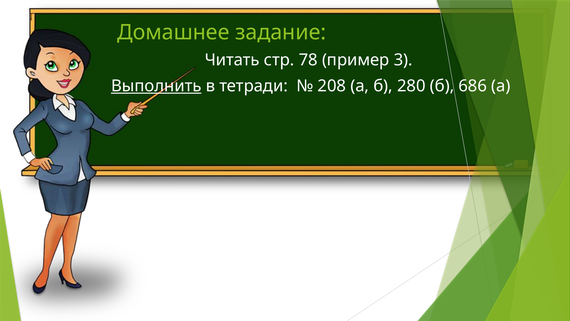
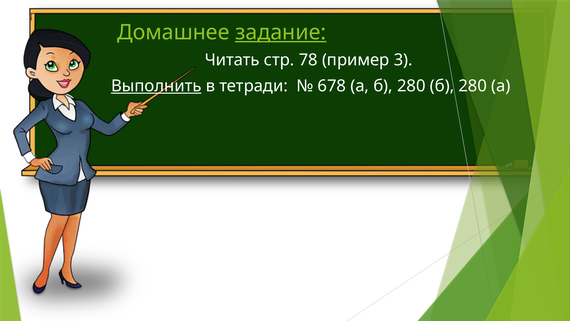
задание underline: none -> present
208: 208 -> 678
280 б 686: 686 -> 280
